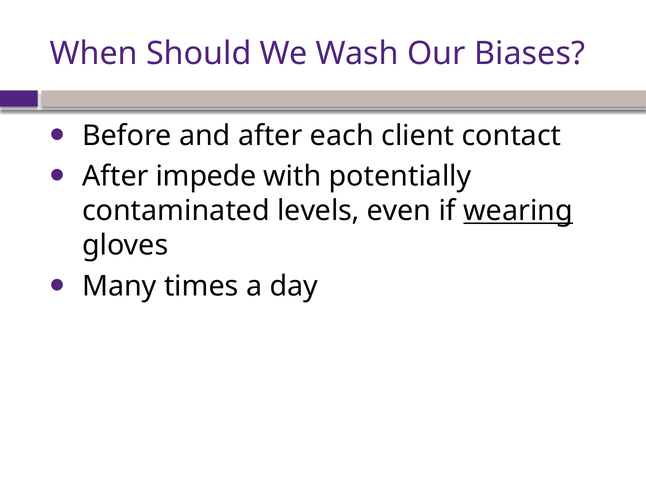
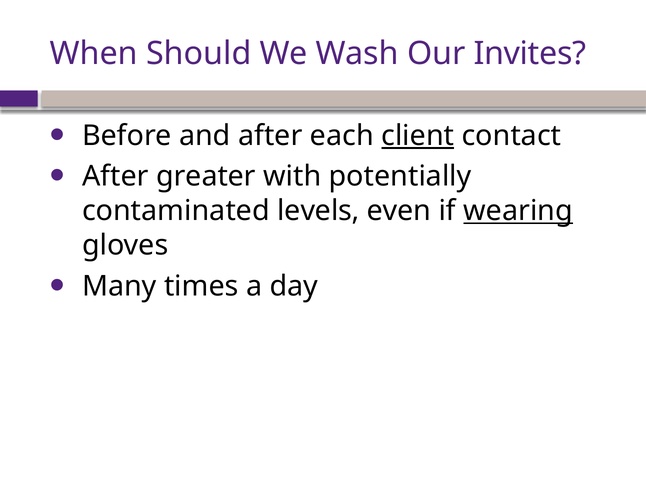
Biases: Biases -> Invites
client underline: none -> present
impede: impede -> greater
